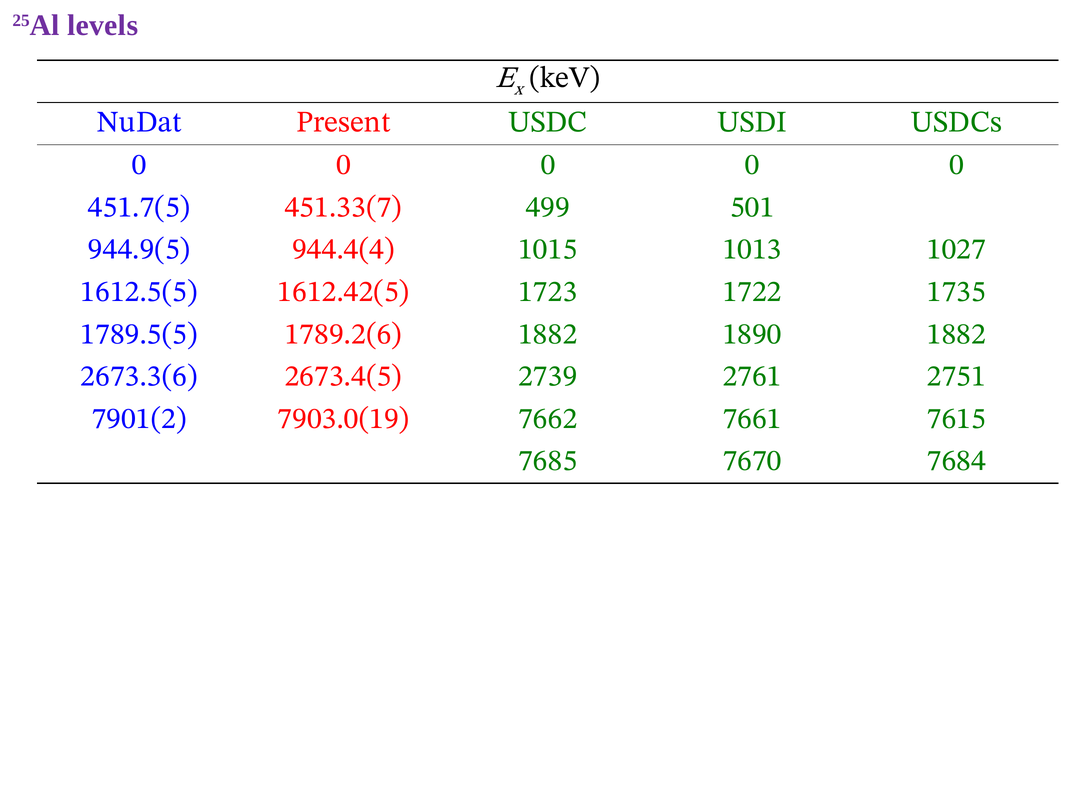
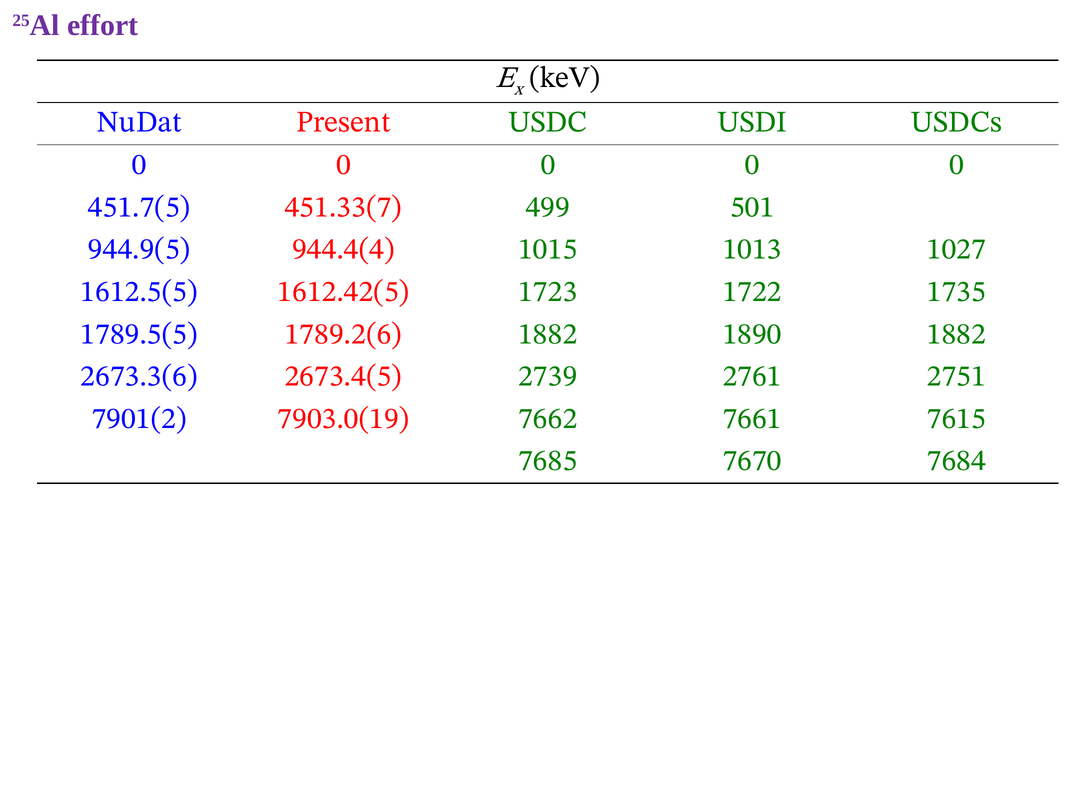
levels: levels -> effort
